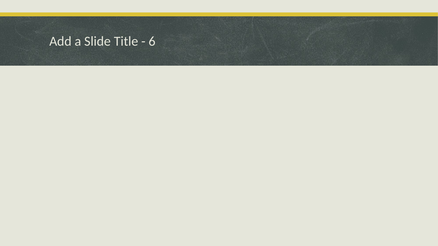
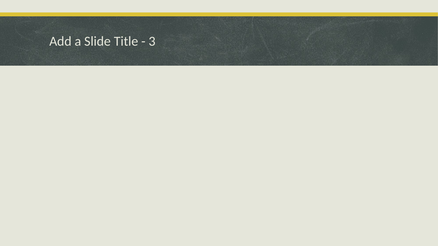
6: 6 -> 3
